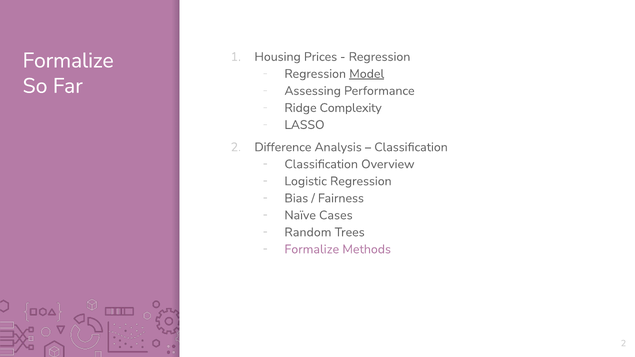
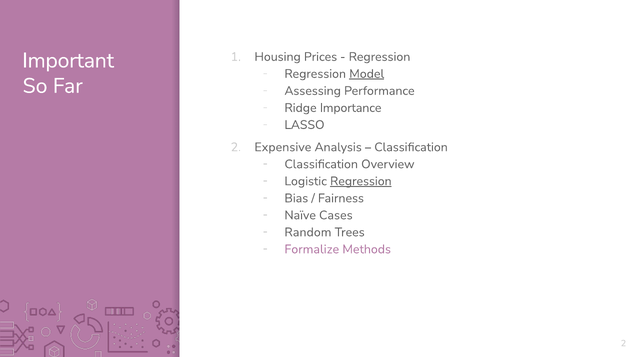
Formalize at (68, 61): Formalize -> Important
Complexity: Complexity -> Importance
Difference: Difference -> Expensive
Regression at (361, 181) underline: none -> present
